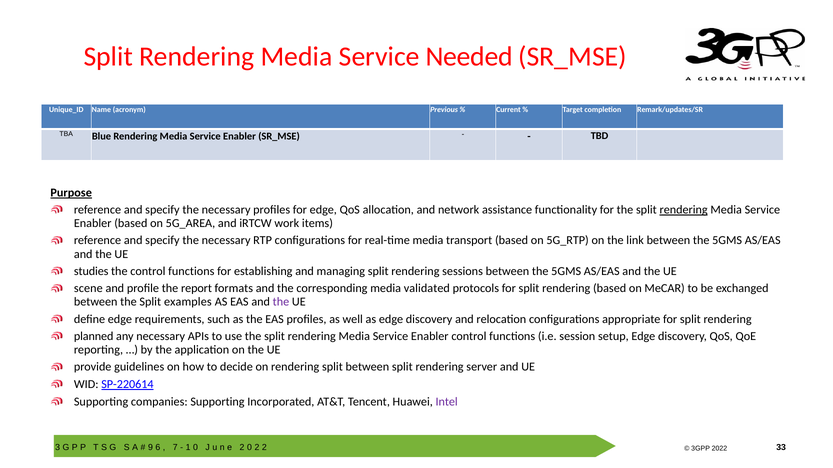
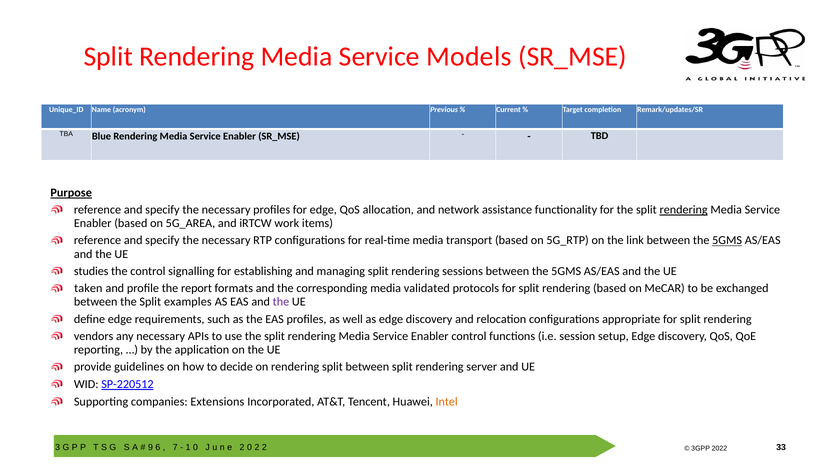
Needed: Needed -> Models
5GMS at (727, 241) underline: none -> present
the control functions: functions -> signalling
scene: scene -> taken
planned: planned -> vendors
SP-220614: SP-220614 -> SP-220512
companies Supporting: Supporting -> Extensions
Intel colour: purple -> orange
